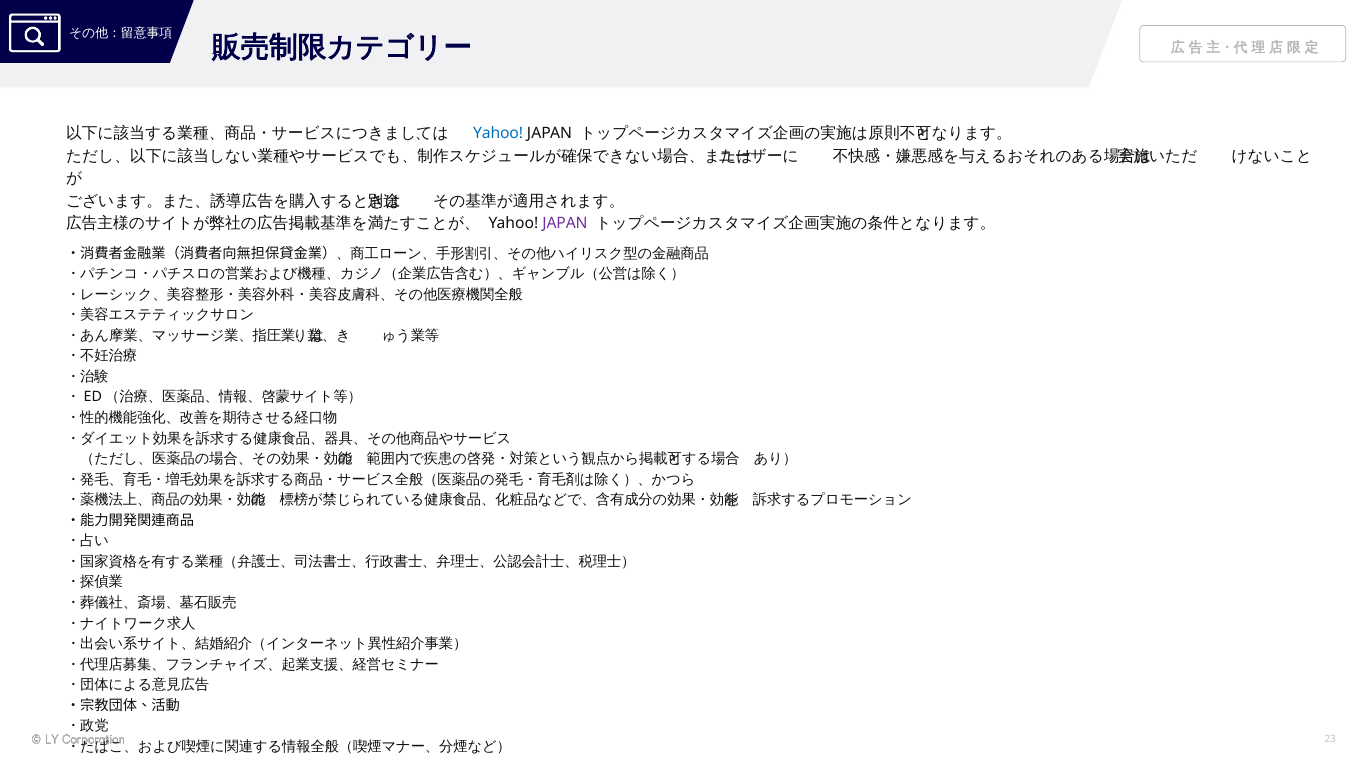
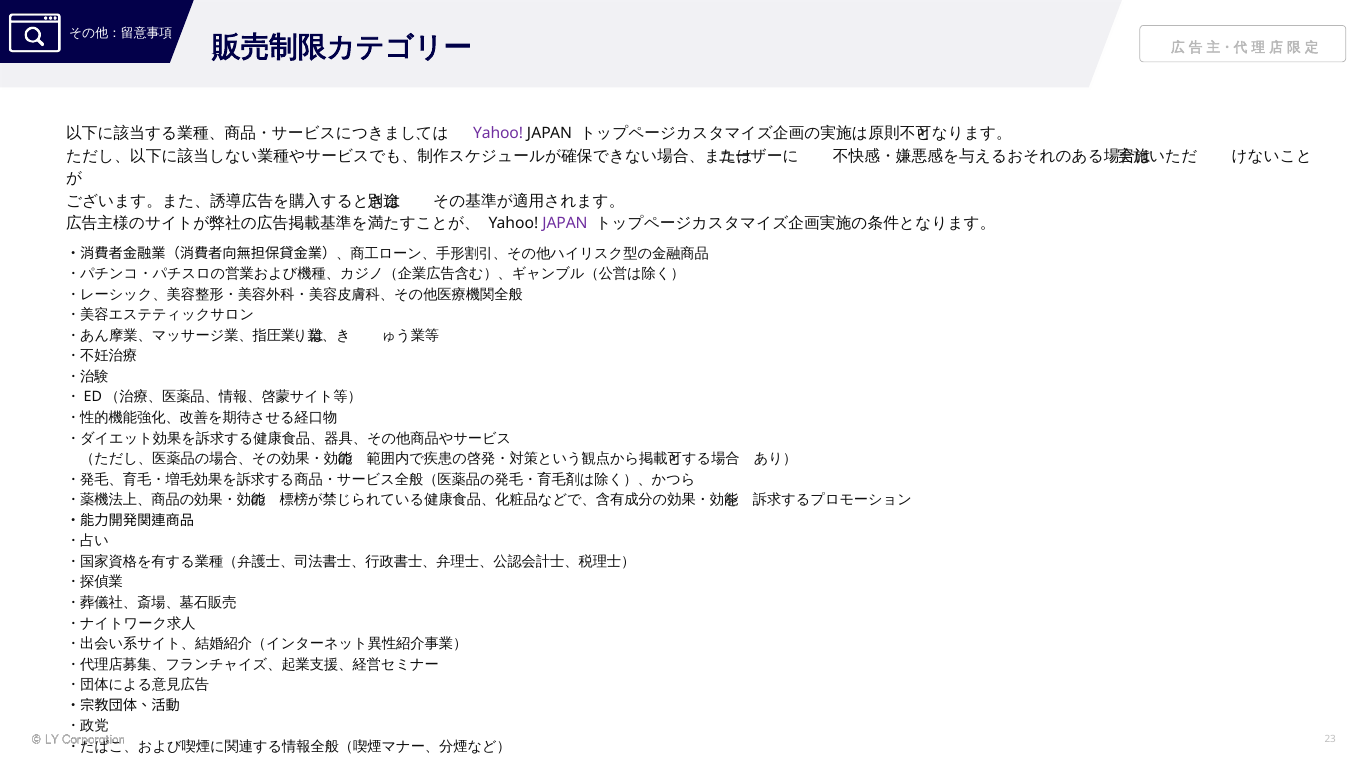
Yahoo at (498, 133) colour: blue -> purple
